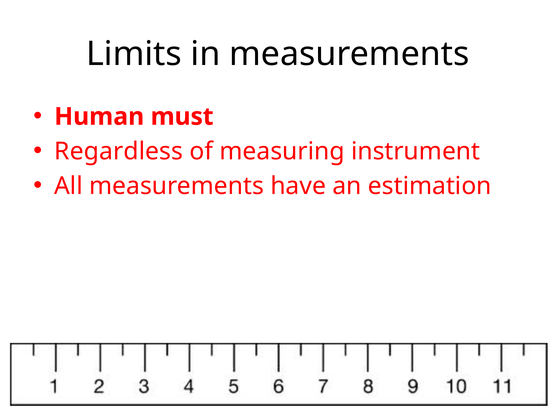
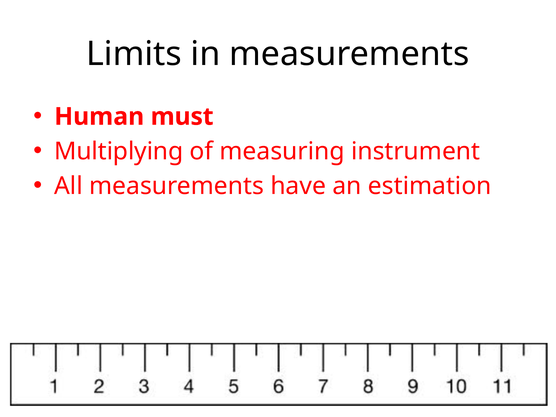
Regardless: Regardless -> Multiplying
